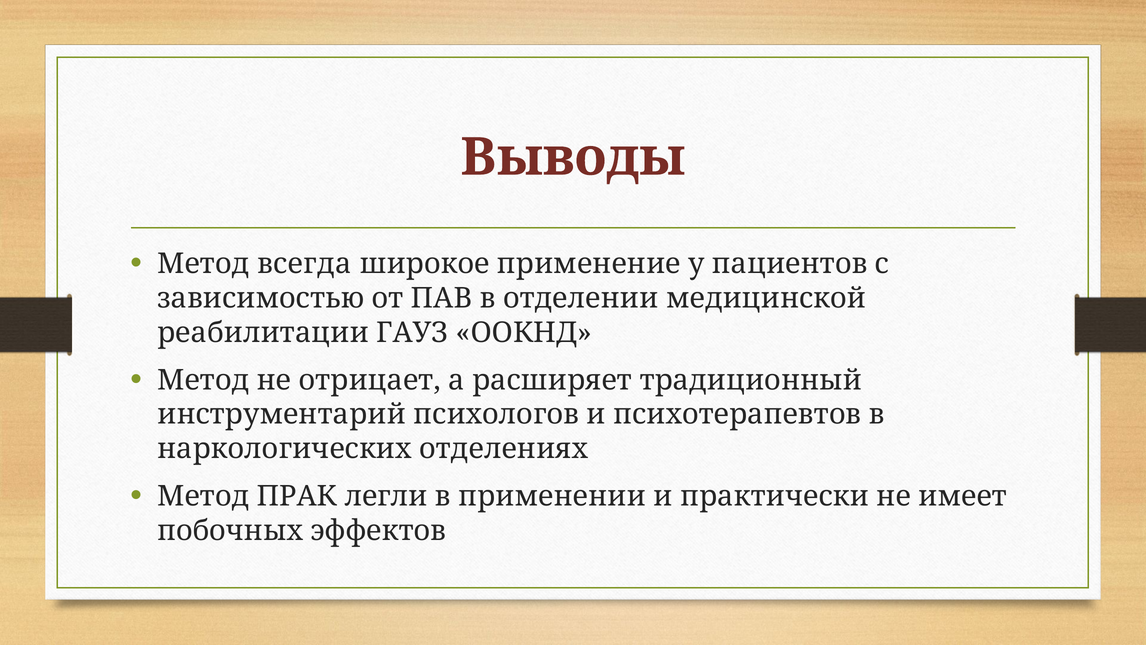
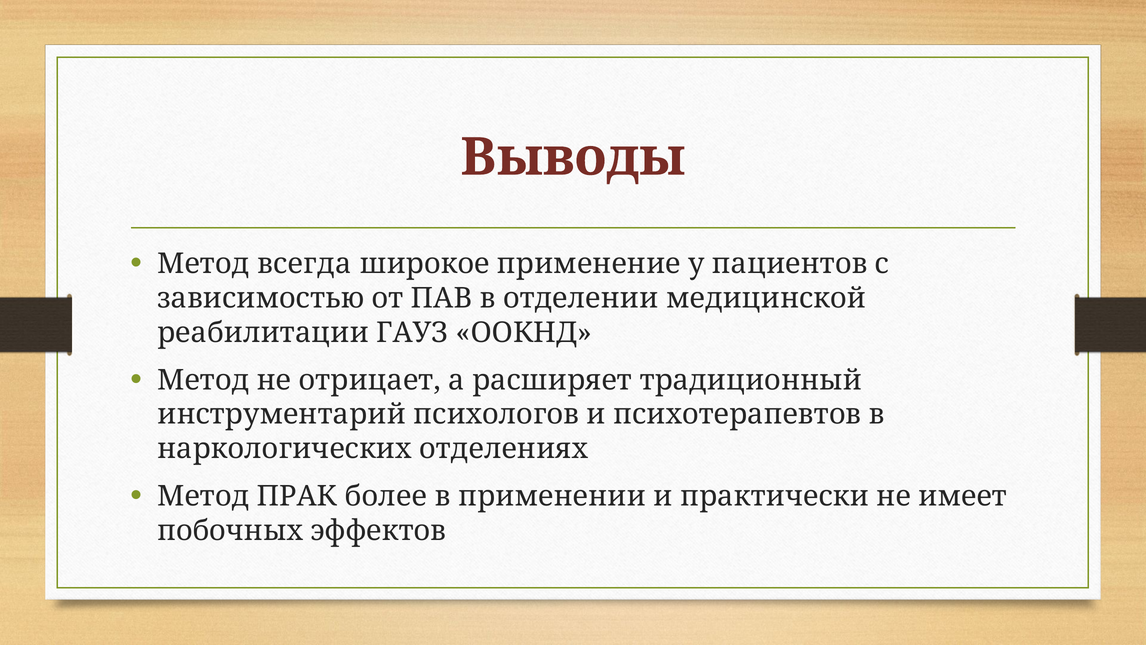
легли: легли -> более
